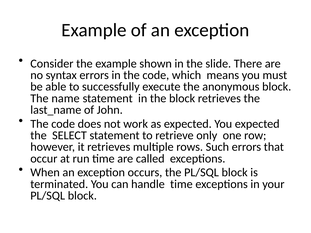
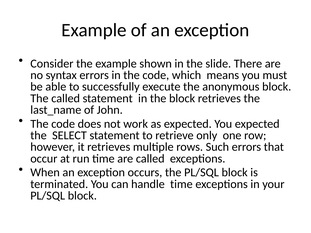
The name: name -> called
